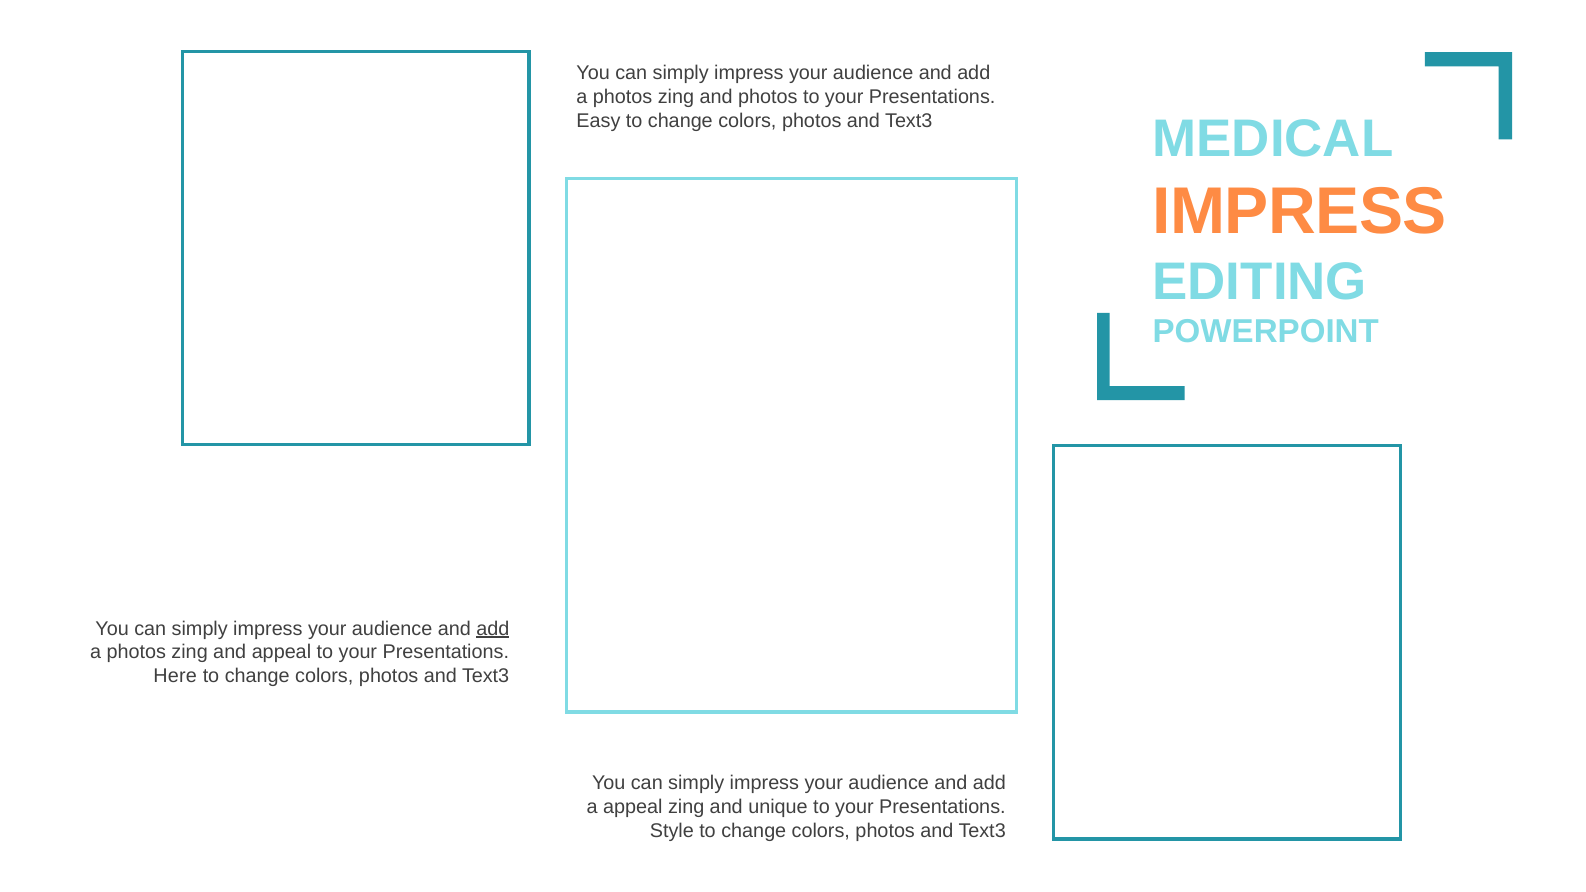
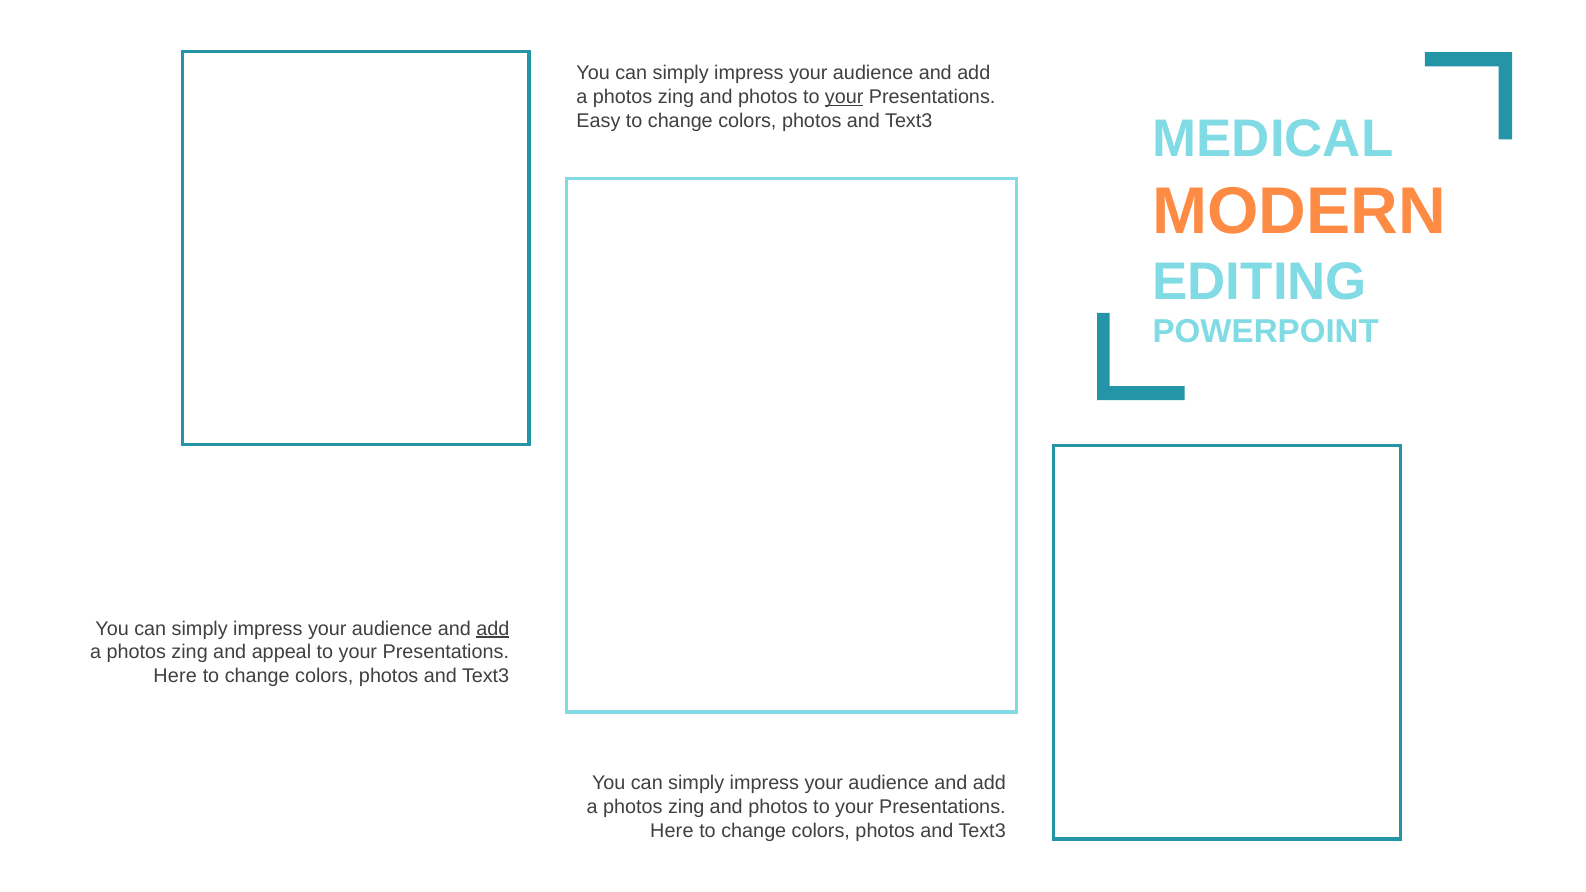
your at (844, 97) underline: none -> present
IMPRESS at (1300, 211): IMPRESS -> MODERN
appeal at (633, 807): appeal -> photos
unique at (778, 807): unique -> photos
Style at (672, 831): Style -> Here
